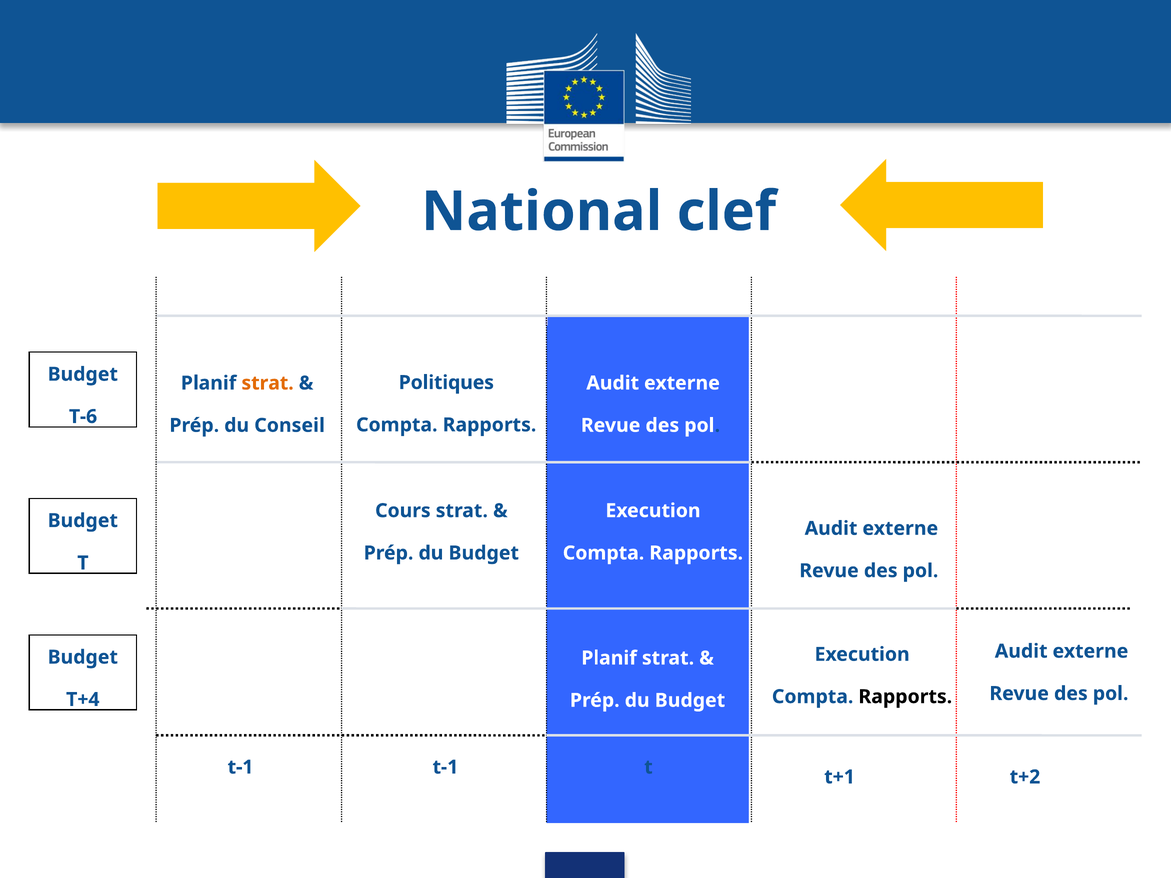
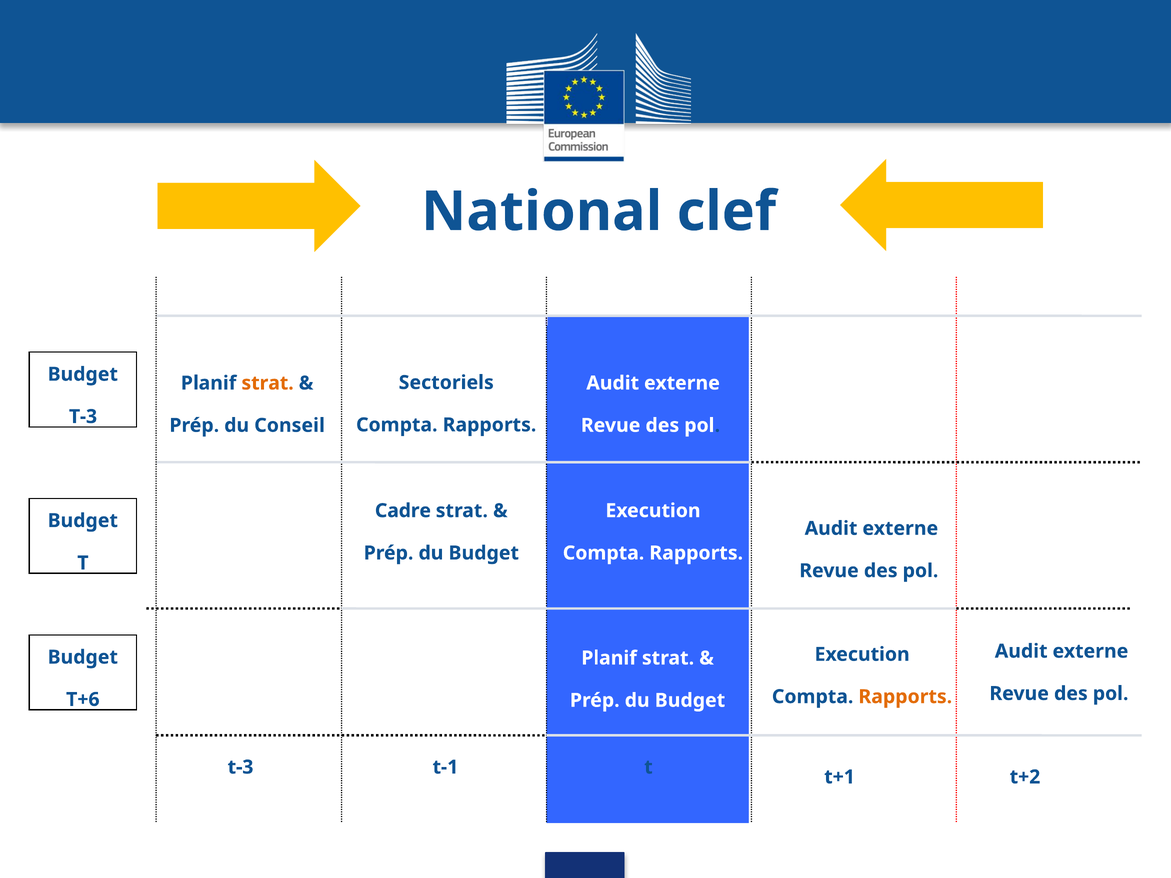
Politiques: Politiques -> Sectoriels
T-6 at (83, 417): T-6 -> T-3
Cours: Cours -> Cadre
Rapports at (905, 697) colour: black -> orange
T+4: T+4 -> T+6
t-1 at (241, 767): t-1 -> t-3
